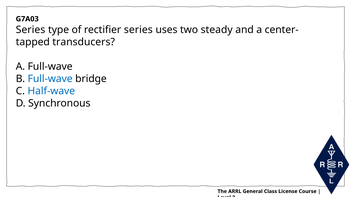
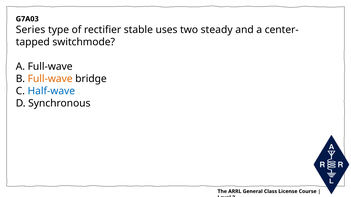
rectifier series: series -> stable
transducers: transducers -> switchmode
Full-wave at (50, 79) colour: blue -> orange
